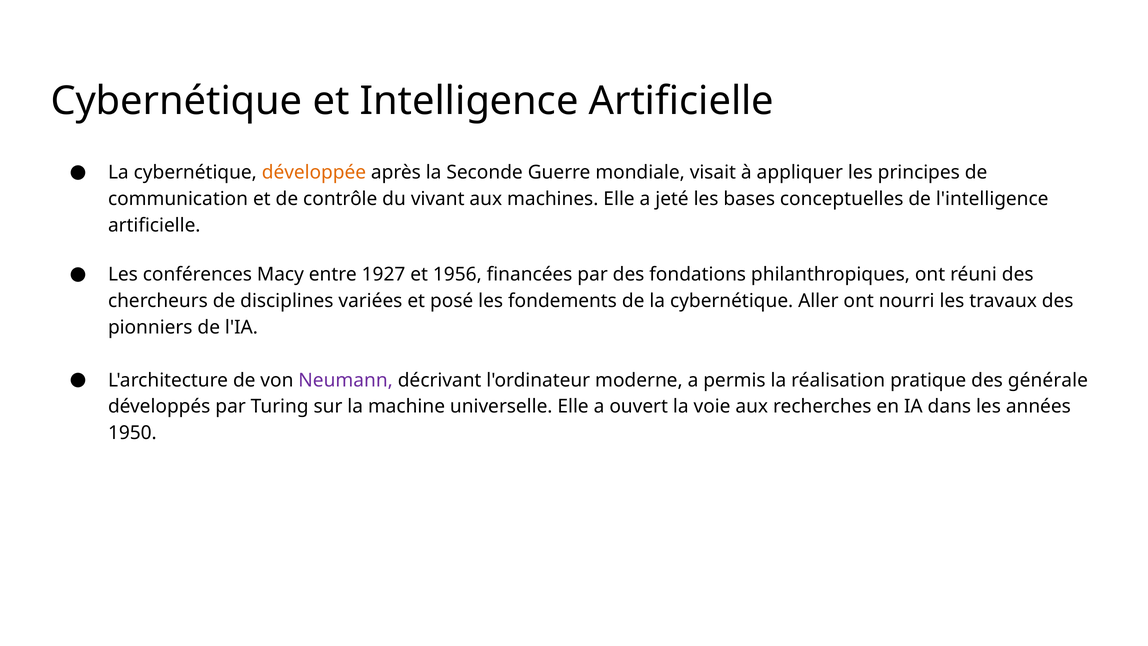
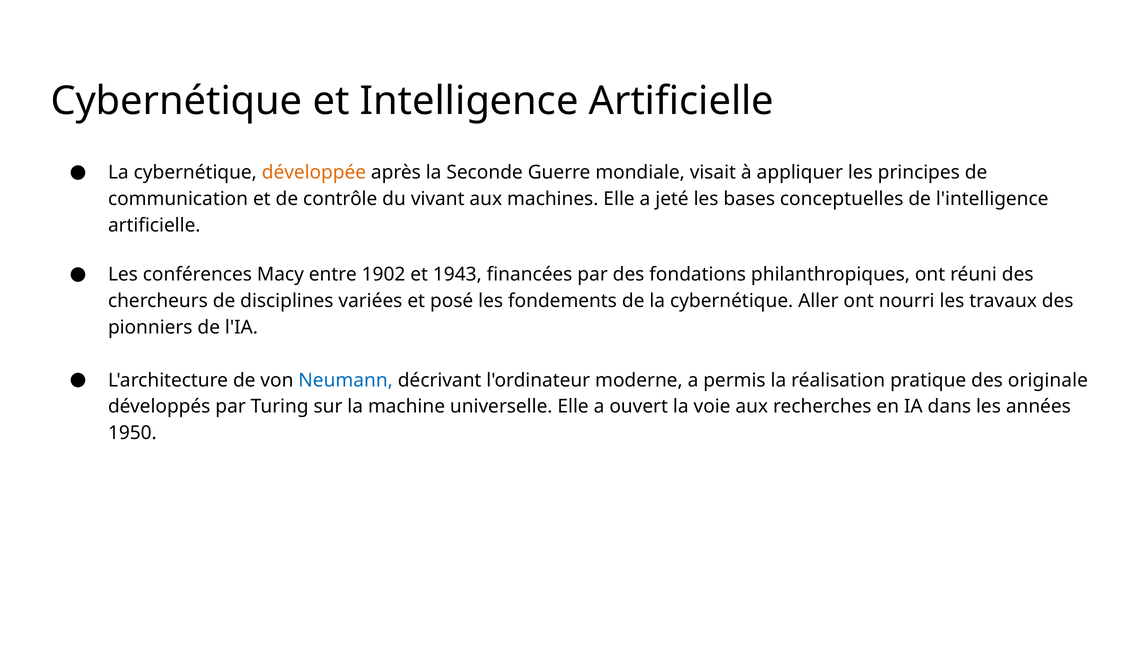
1927: 1927 -> 1902
1956: 1956 -> 1943
Neumann colour: purple -> blue
générale: générale -> originale
